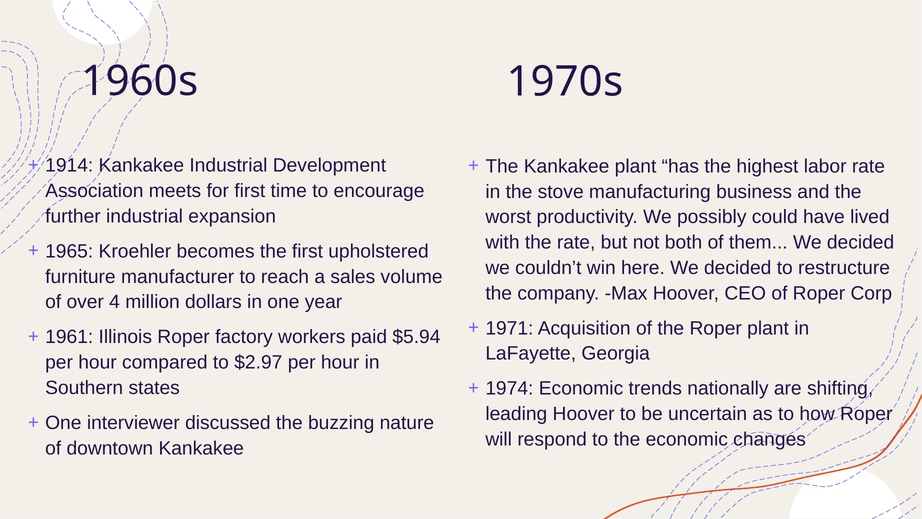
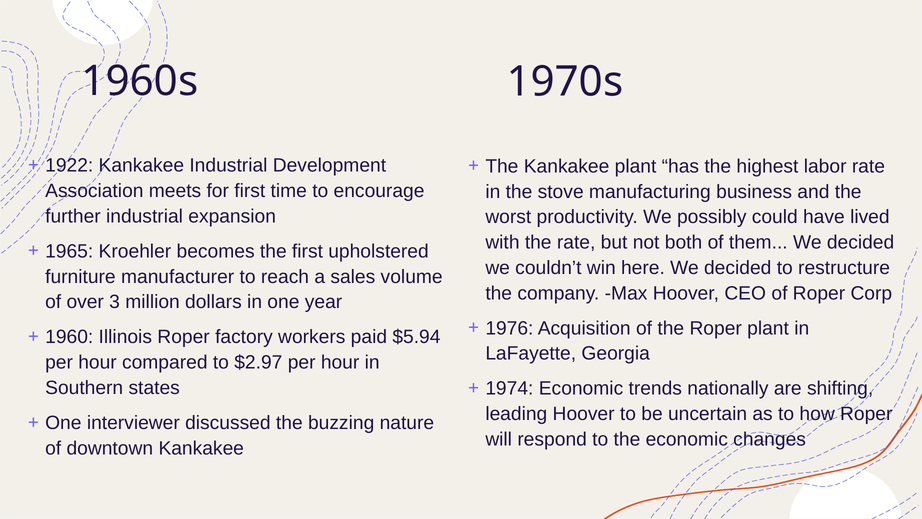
1914: 1914 -> 1922
4: 4 -> 3
1971: 1971 -> 1976
1961: 1961 -> 1960
